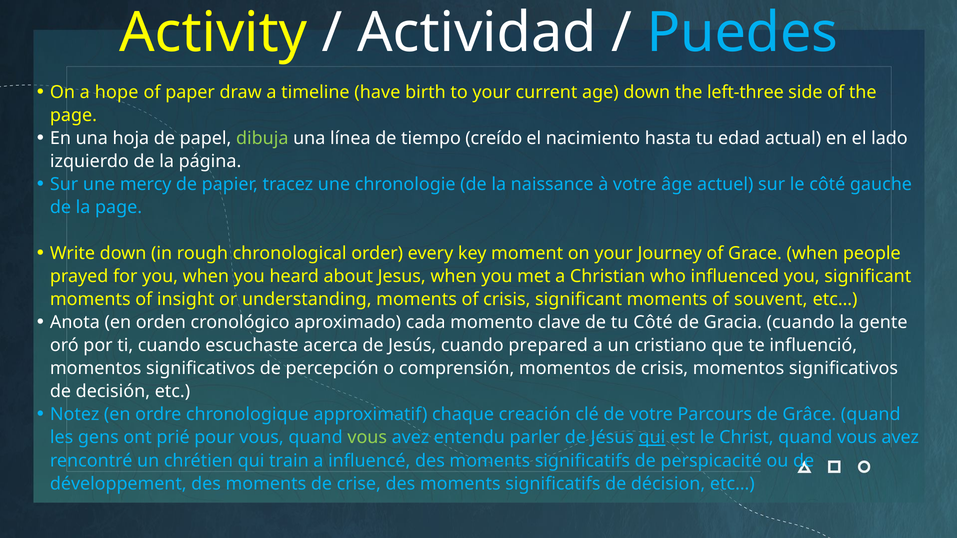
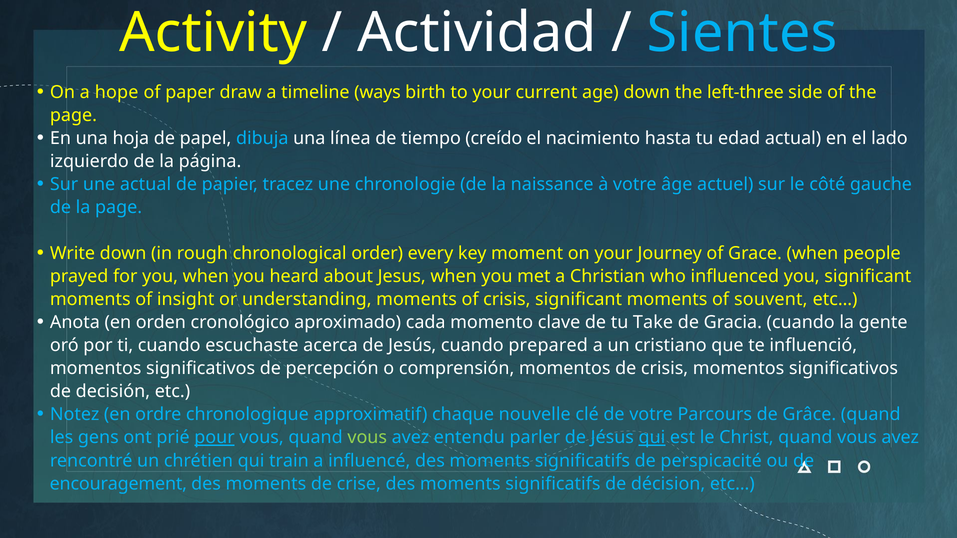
Puedes: Puedes -> Sientes
have: have -> ways
dibuja colour: light green -> light blue
une mercy: mercy -> actual
tu Côté: Côté -> Take
creación: creación -> nouvelle
pour underline: none -> present
développement: développement -> encouragement
